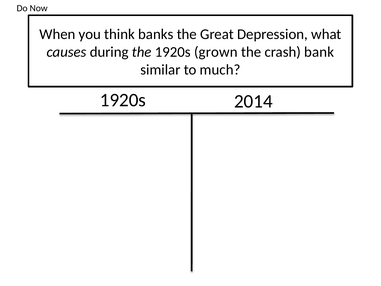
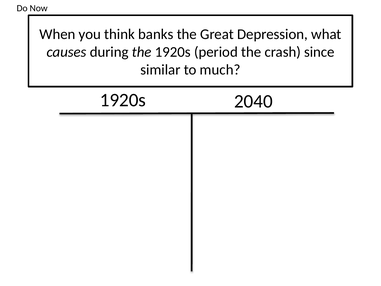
grown: grown -> period
bank: bank -> since
2014: 2014 -> 2040
